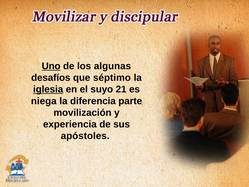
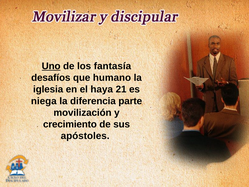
algunas: algunas -> fantasía
séptimo: séptimo -> humano
iglesia underline: present -> none
suyo: suyo -> haya
experiencia: experiencia -> crecimiento
